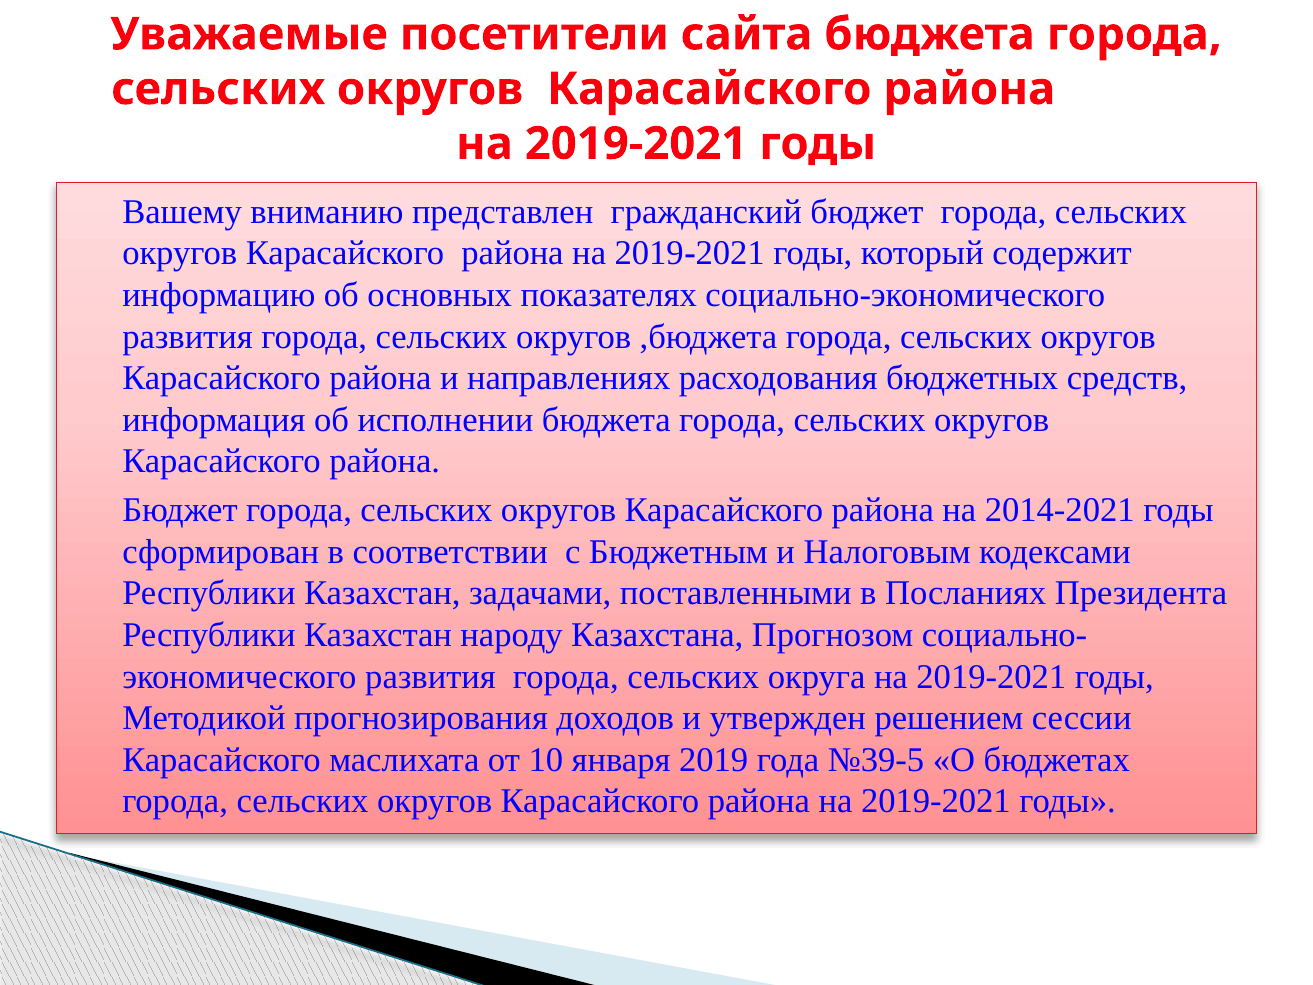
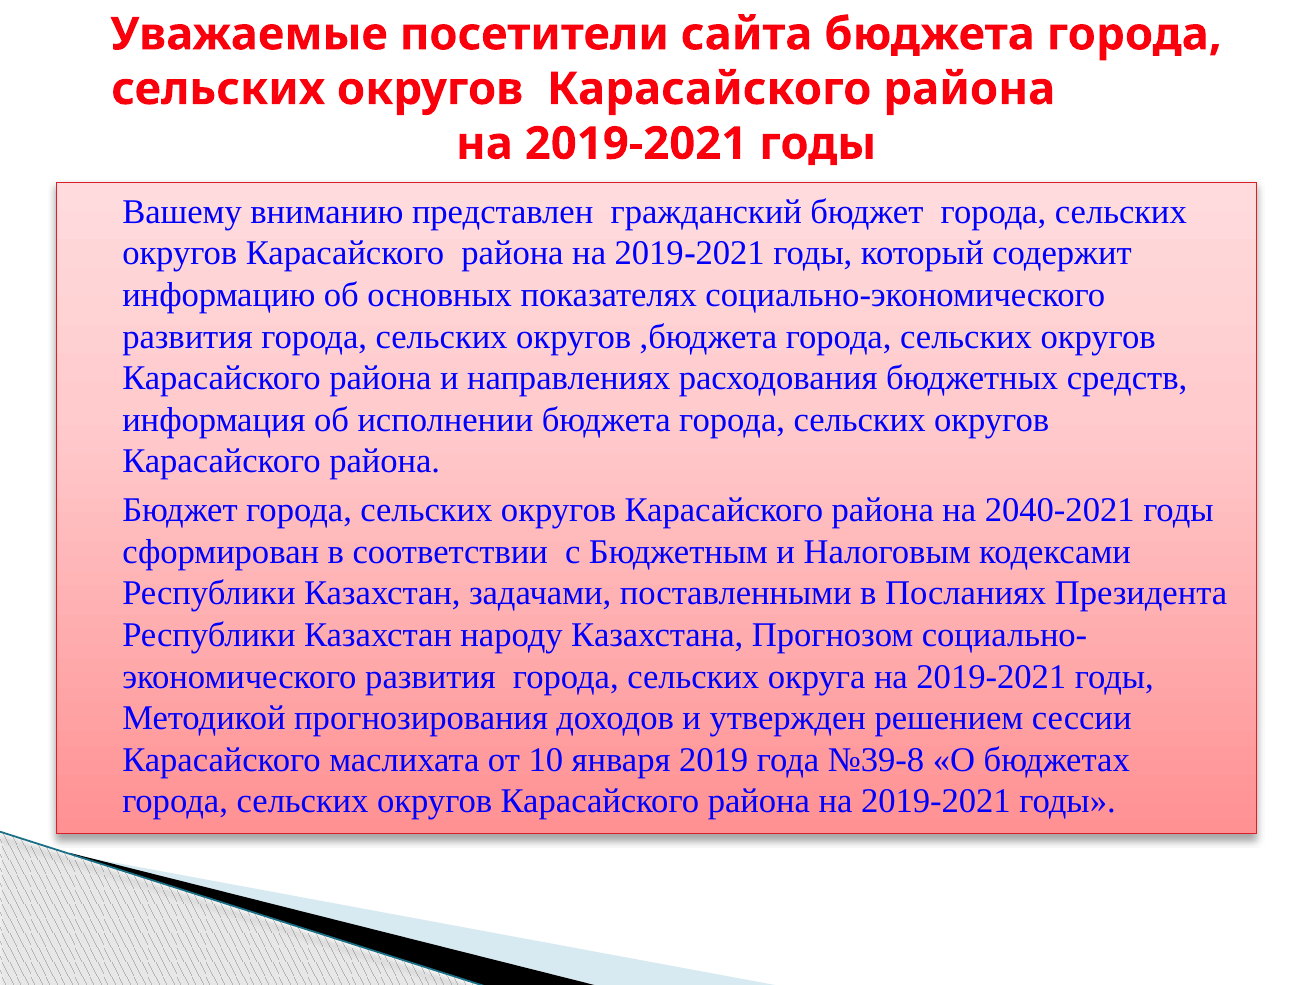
2014-2021: 2014-2021 -> 2040-2021
№39-5: №39-5 -> №39-8
